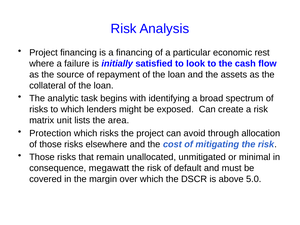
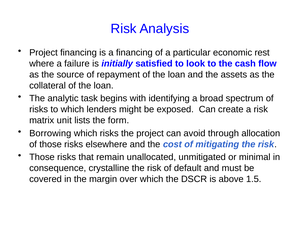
area: area -> form
Protection: Protection -> Borrowing
megawatt: megawatt -> crystalline
5.0: 5.0 -> 1.5
